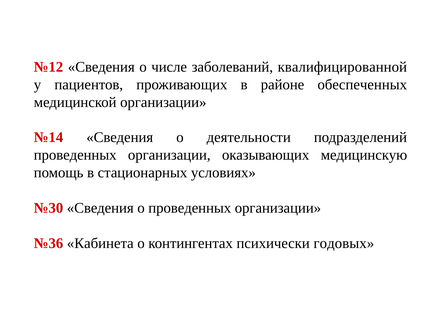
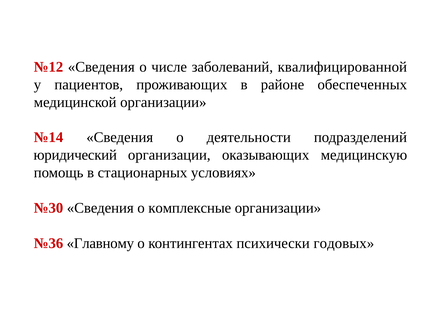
проведенных at (75, 155): проведенных -> юридический
о проведенных: проведенных -> комплексные
Кабинета: Кабинета -> Главному
